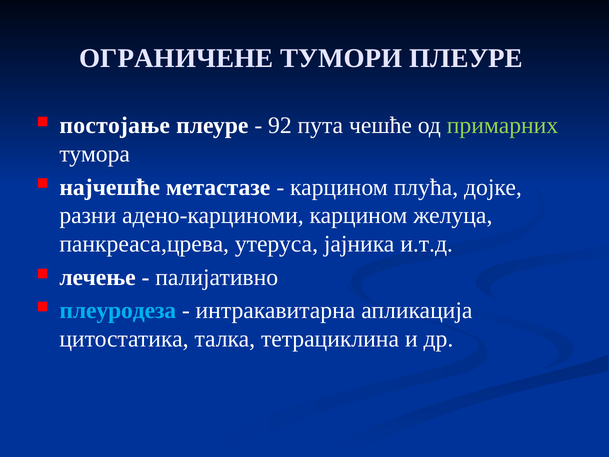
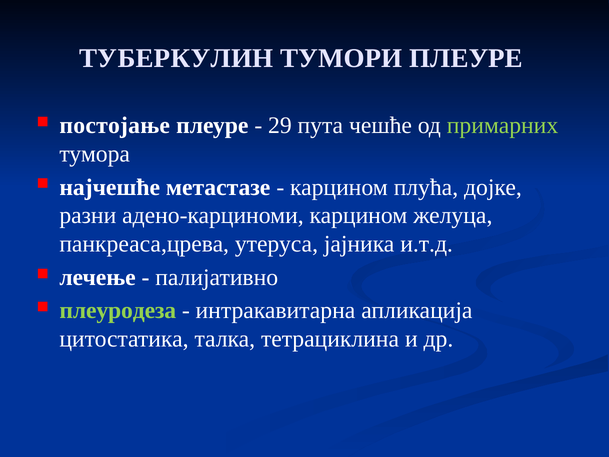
ОГРАНИЧЕНЕ: ОГРАНИЧЕНЕ -> ТУБЕРКУЛИН
92: 92 -> 29
плеуродеза colour: light blue -> light green
